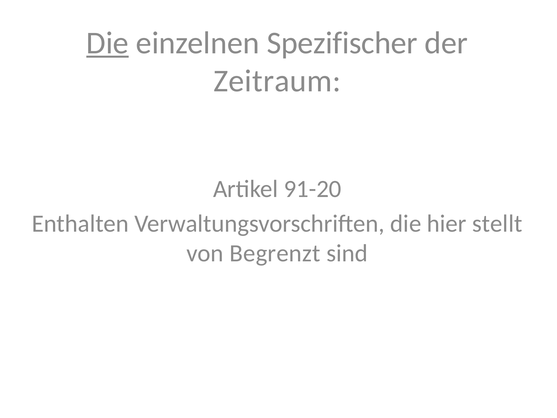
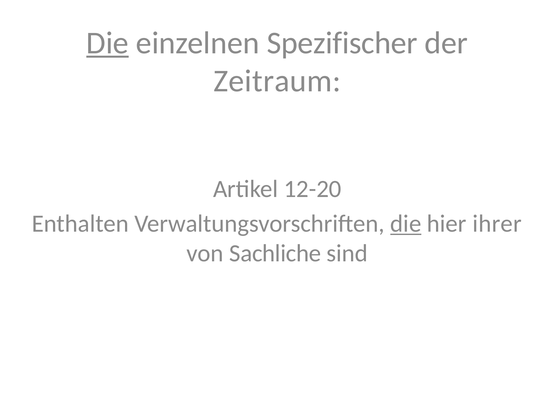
91-20: 91-20 -> 12-20
die at (406, 223) underline: none -> present
stellt: stellt -> ihrer
Begrenzt: Begrenzt -> Sachliche
